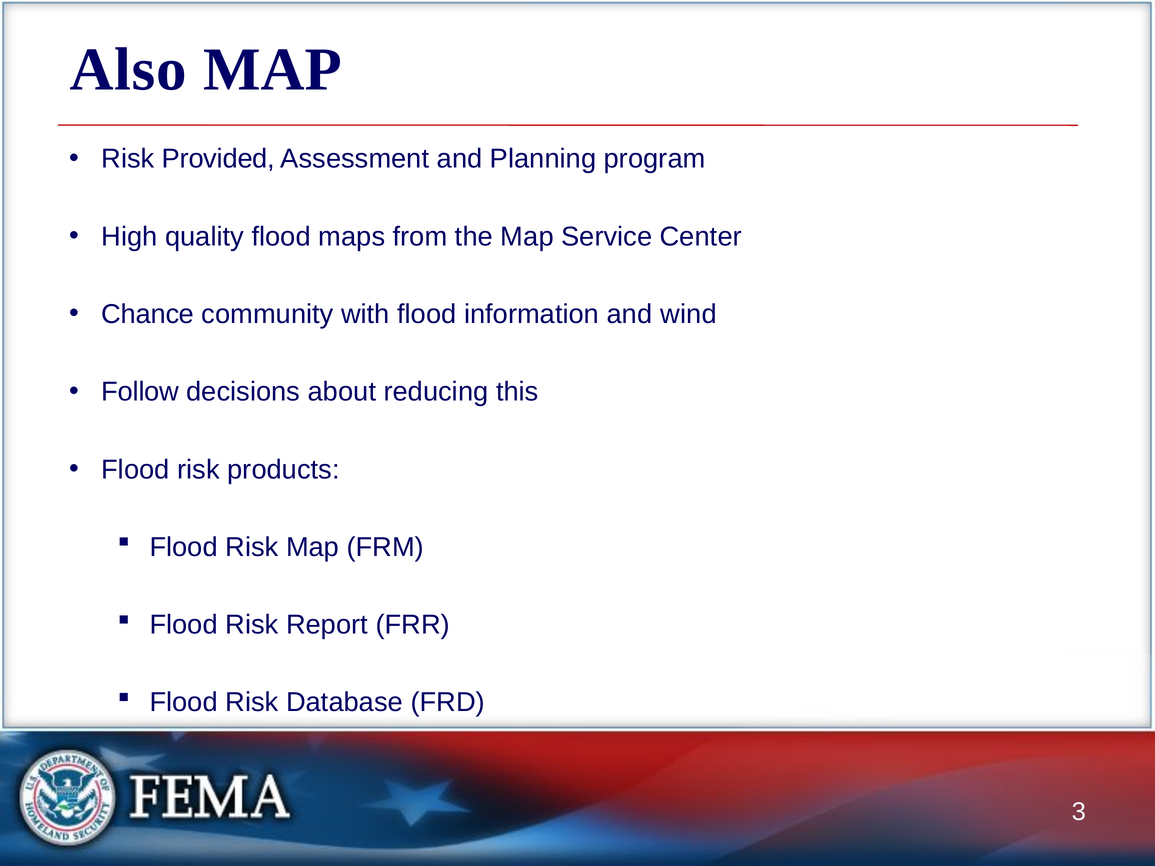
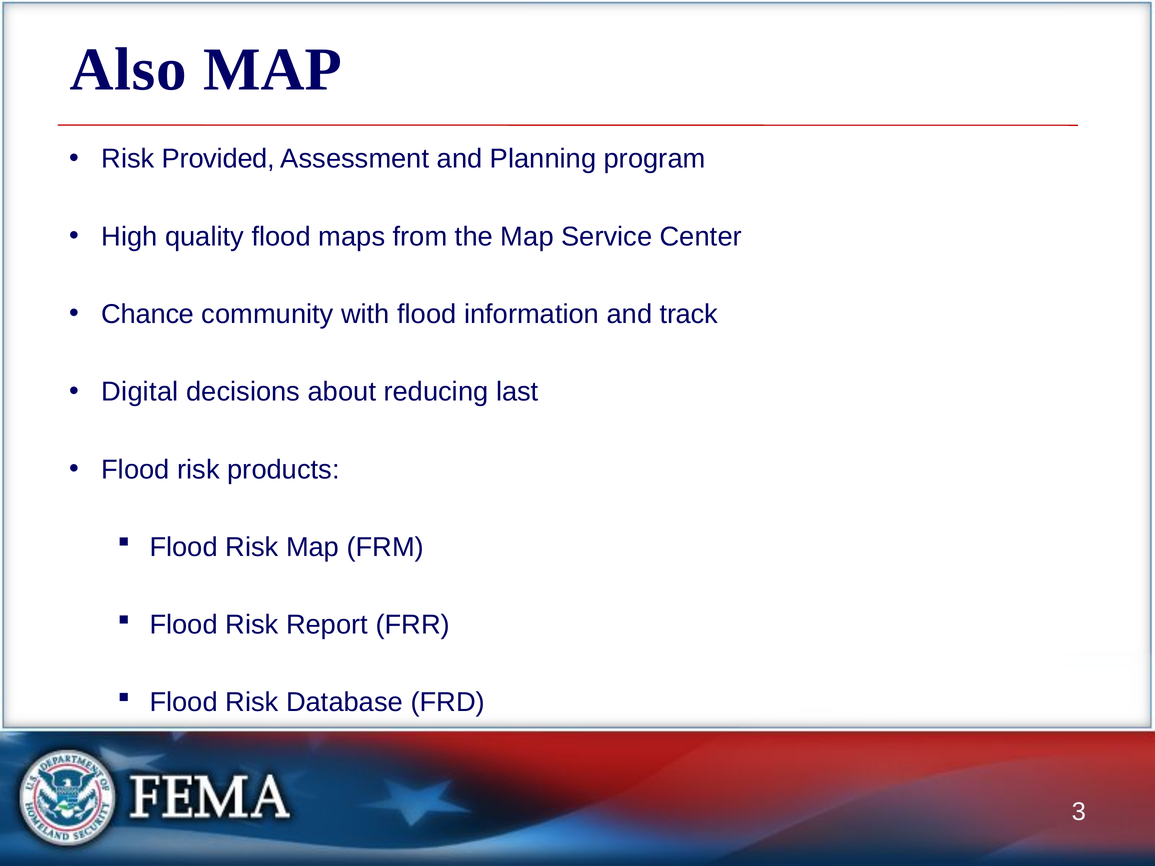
wind: wind -> track
Follow: Follow -> Digital
this: this -> last
